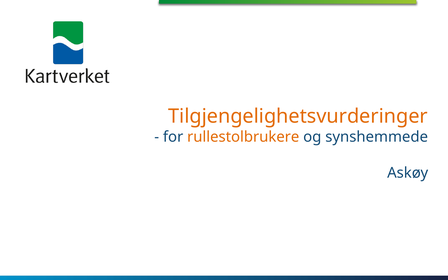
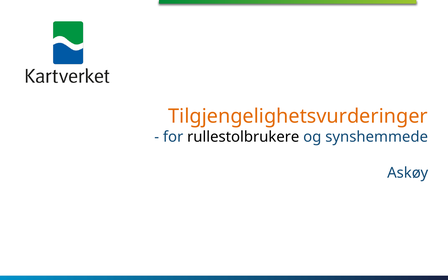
rullestolbrukere colour: orange -> black
